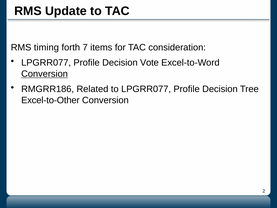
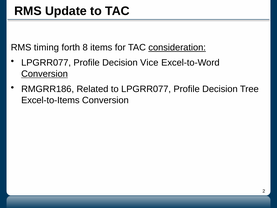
7: 7 -> 8
consideration underline: none -> present
Vote: Vote -> Vice
Excel-to-Other: Excel-to-Other -> Excel-to-Items
